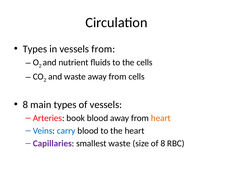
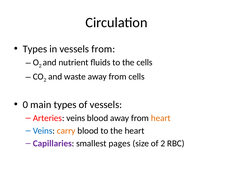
8 at (25, 104): 8 -> 0
Arteries book: book -> veins
carry colour: blue -> orange
smallest waste: waste -> pages
of 8: 8 -> 2
